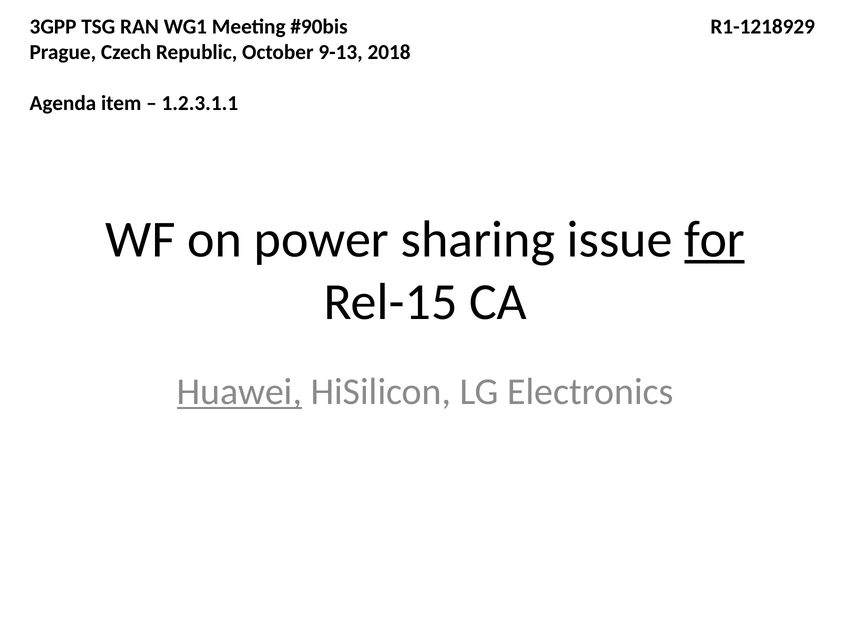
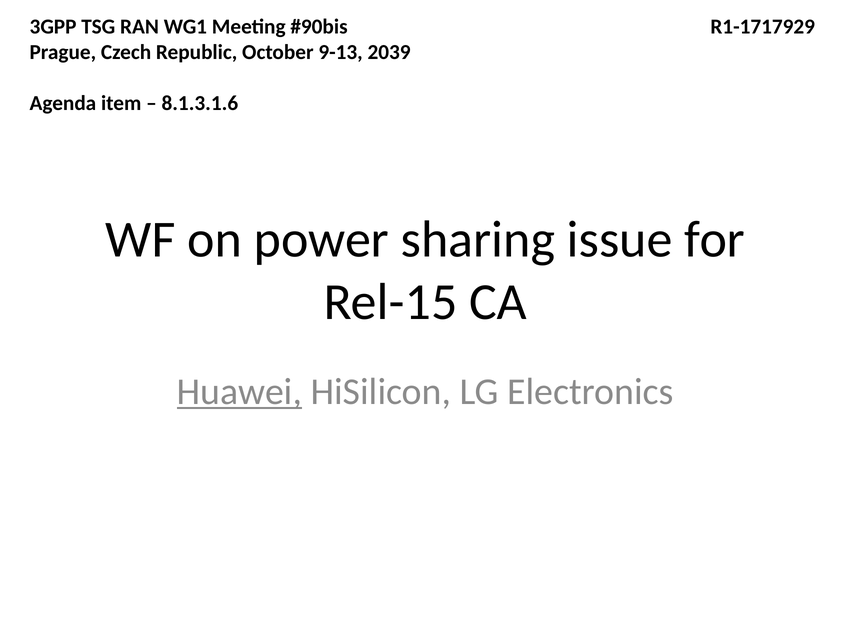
R1-1218929: R1-1218929 -> R1-1717929
2018: 2018 -> 2039
1.2.3.1.1: 1.2.3.1.1 -> 8.1.3.1.6
for underline: present -> none
